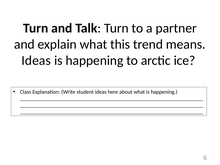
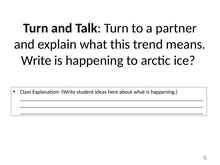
Ideas at (36, 60): Ideas -> Write
